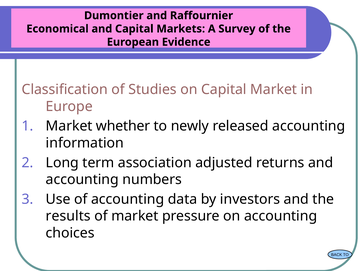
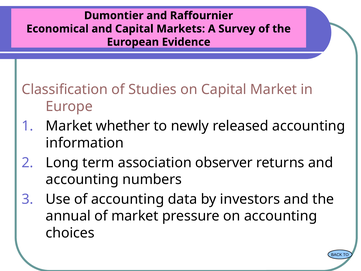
adjusted: adjusted -> observer
results: results -> annual
